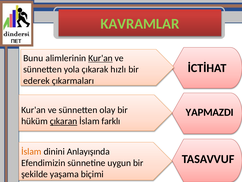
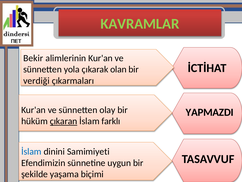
Bunu: Bunu -> Bekir
Kur'an at (100, 58) underline: present -> none
hızlı: hızlı -> olan
ederek: ederek -> verdiği
İslam at (31, 151) colour: orange -> blue
Anlayışında: Anlayışında -> Samimiyeti
